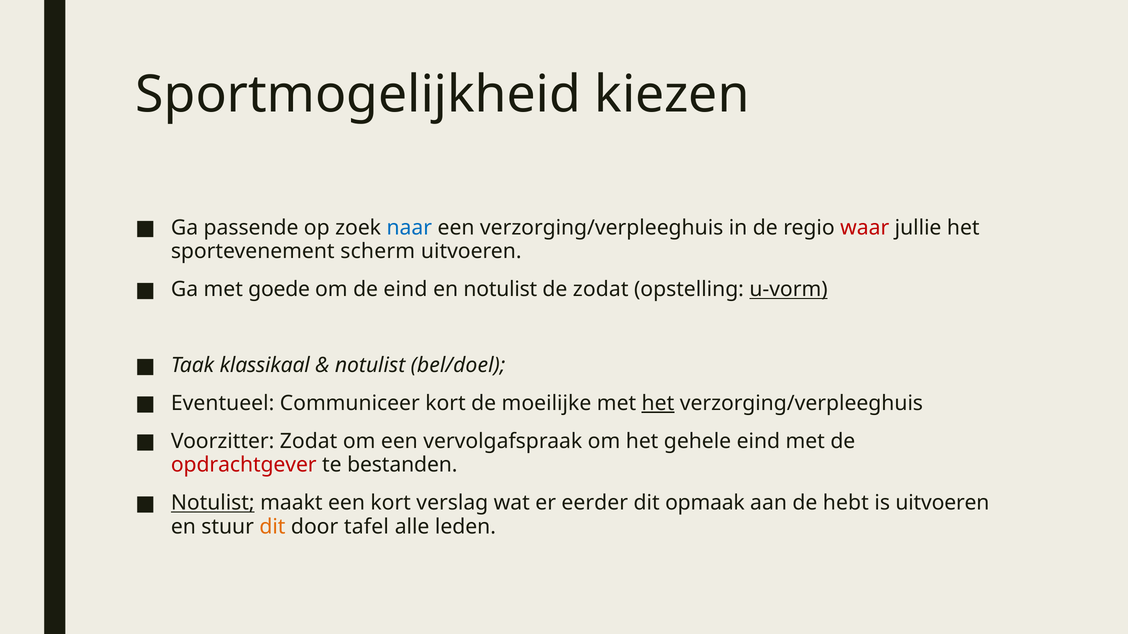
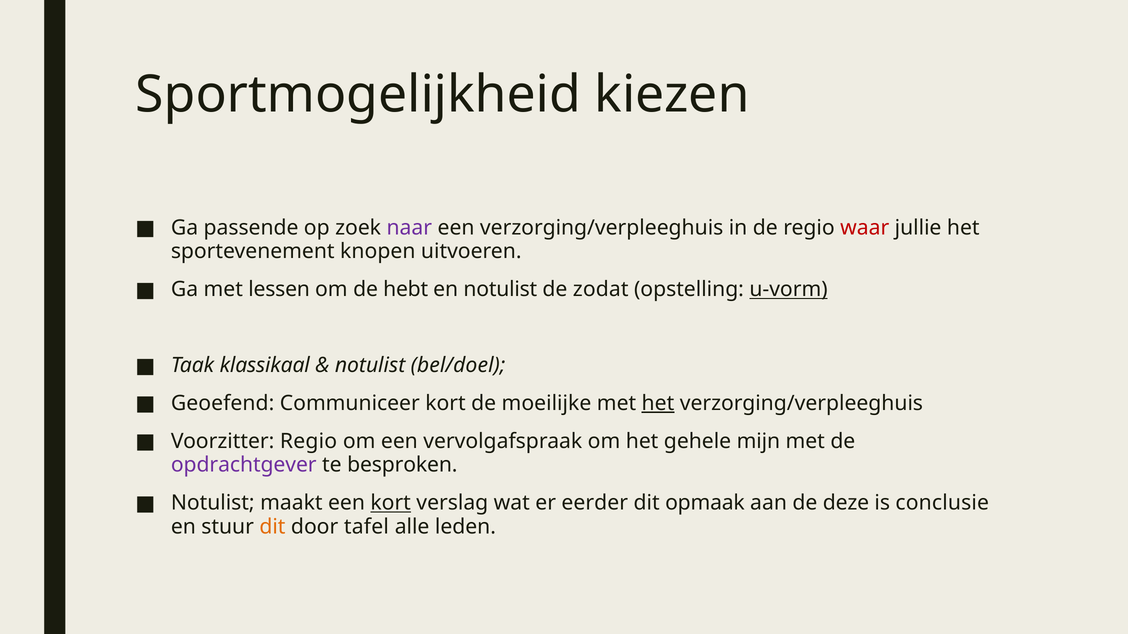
naar colour: blue -> purple
scherm: scherm -> knopen
goede: goede -> lessen
de eind: eind -> hebt
Eventueel: Eventueel -> Geoefend
Voorzitter Zodat: Zodat -> Regio
gehele eind: eind -> mijn
opdrachtgever colour: red -> purple
bestanden: bestanden -> besproken
Notulist at (213, 503) underline: present -> none
kort at (391, 503) underline: none -> present
hebt: hebt -> deze
is uitvoeren: uitvoeren -> conclusie
